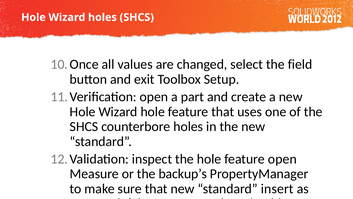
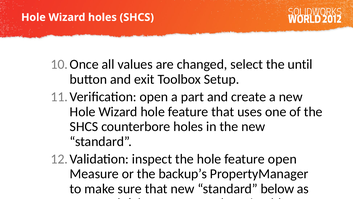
field: field -> until
insert: insert -> below
